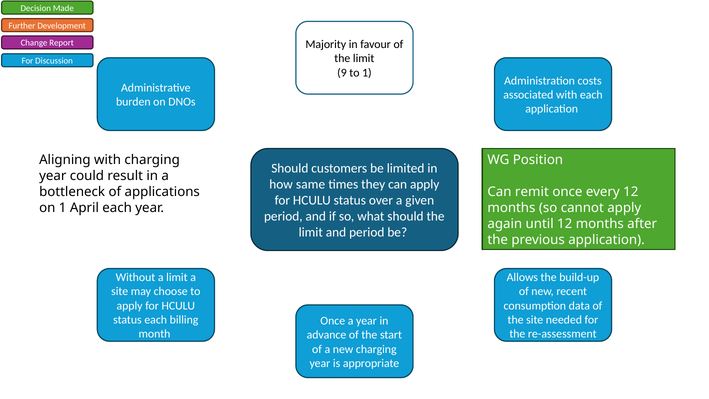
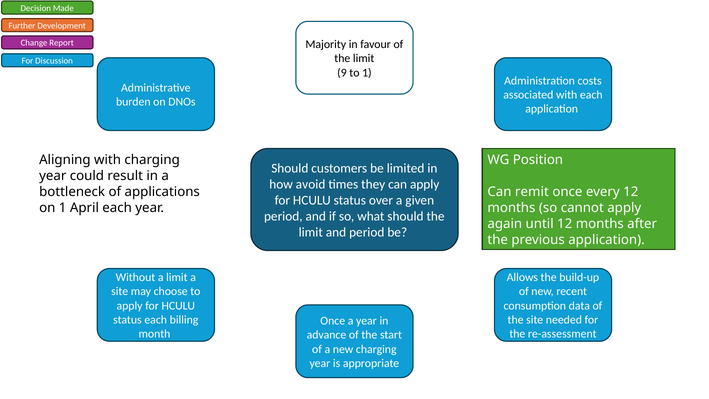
same: same -> avoid
